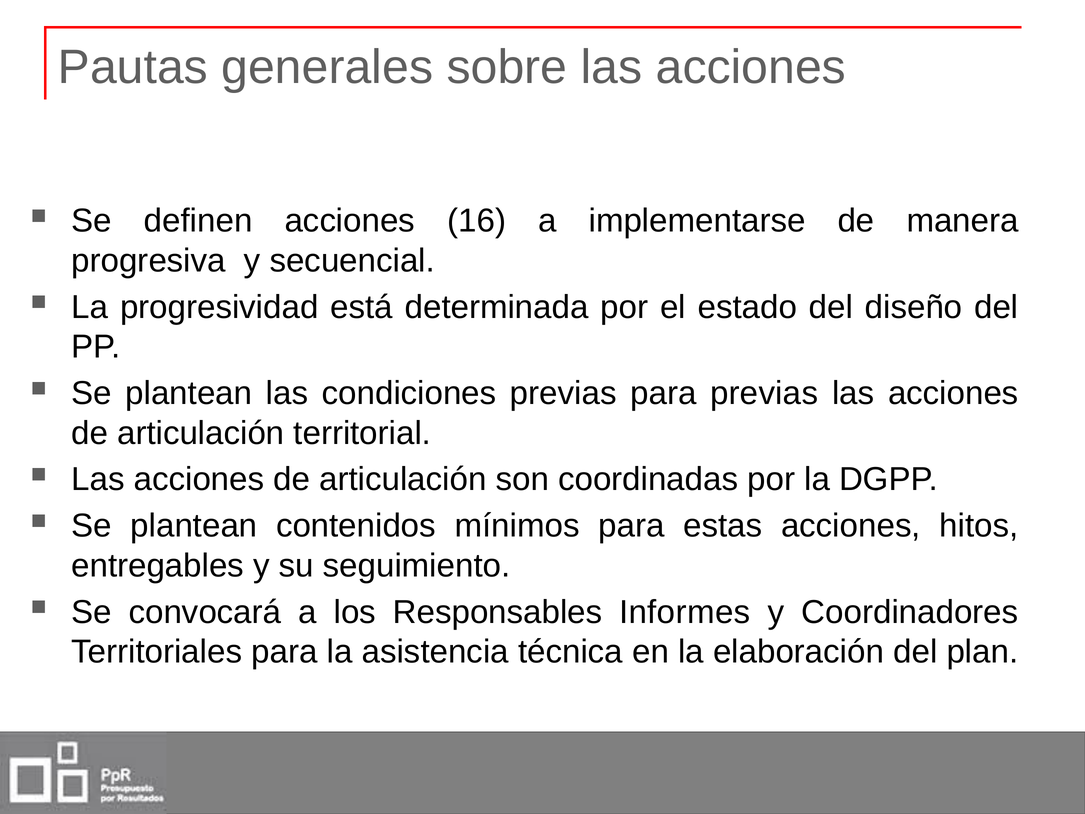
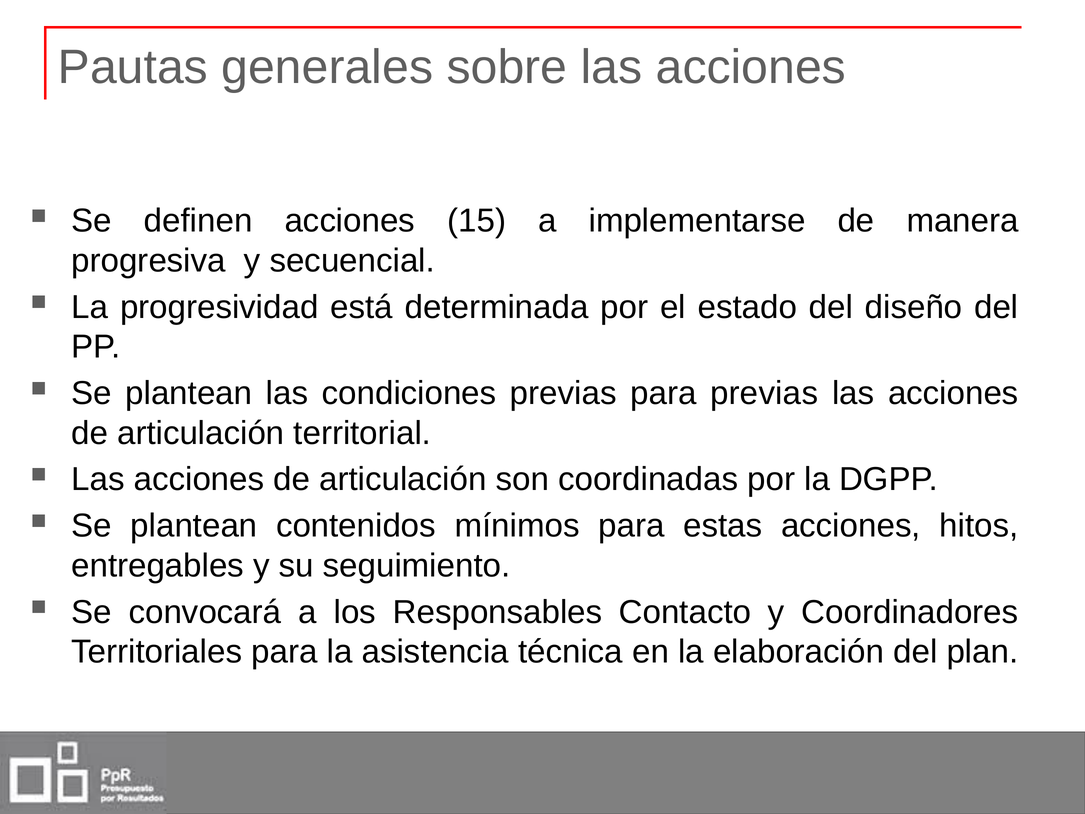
16: 16 -> 15
Informes: Informes -> Contacto
